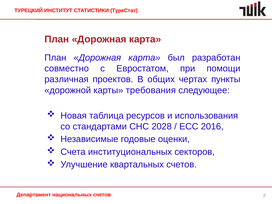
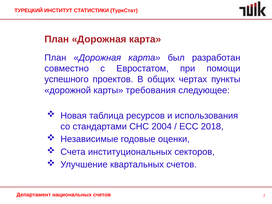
различная: различная -> успешного
2028: 2028 -> 2004
2016: 2016 -> 2018
